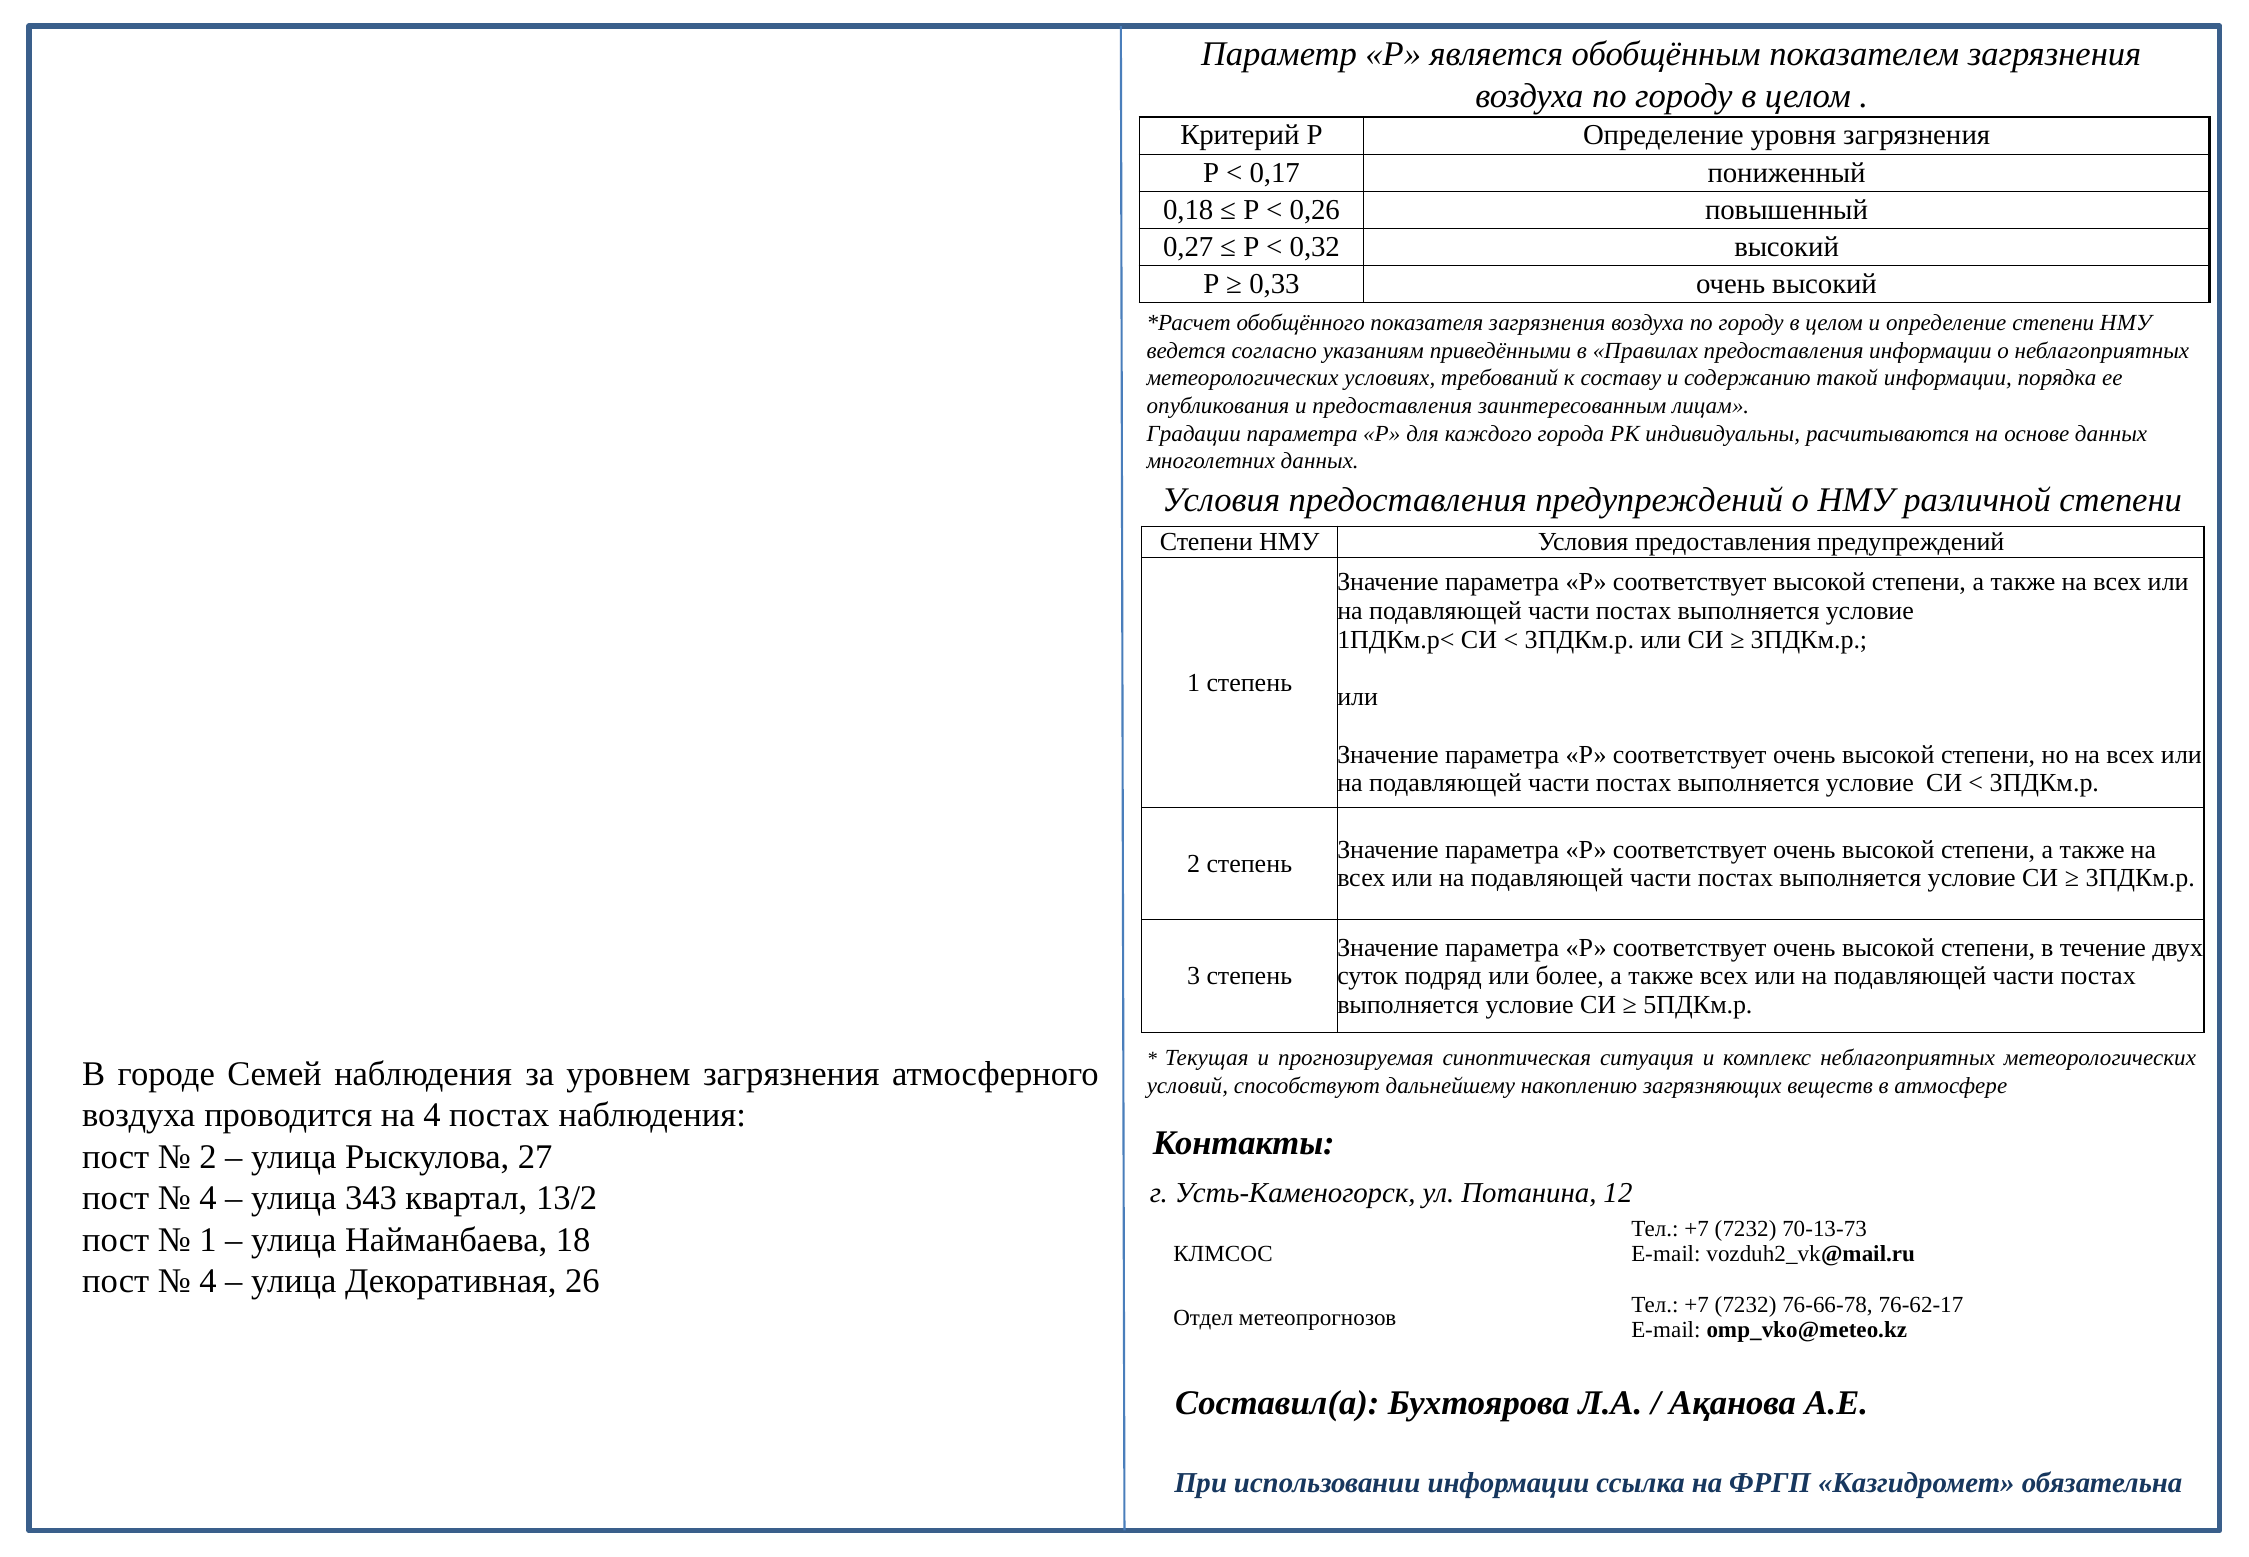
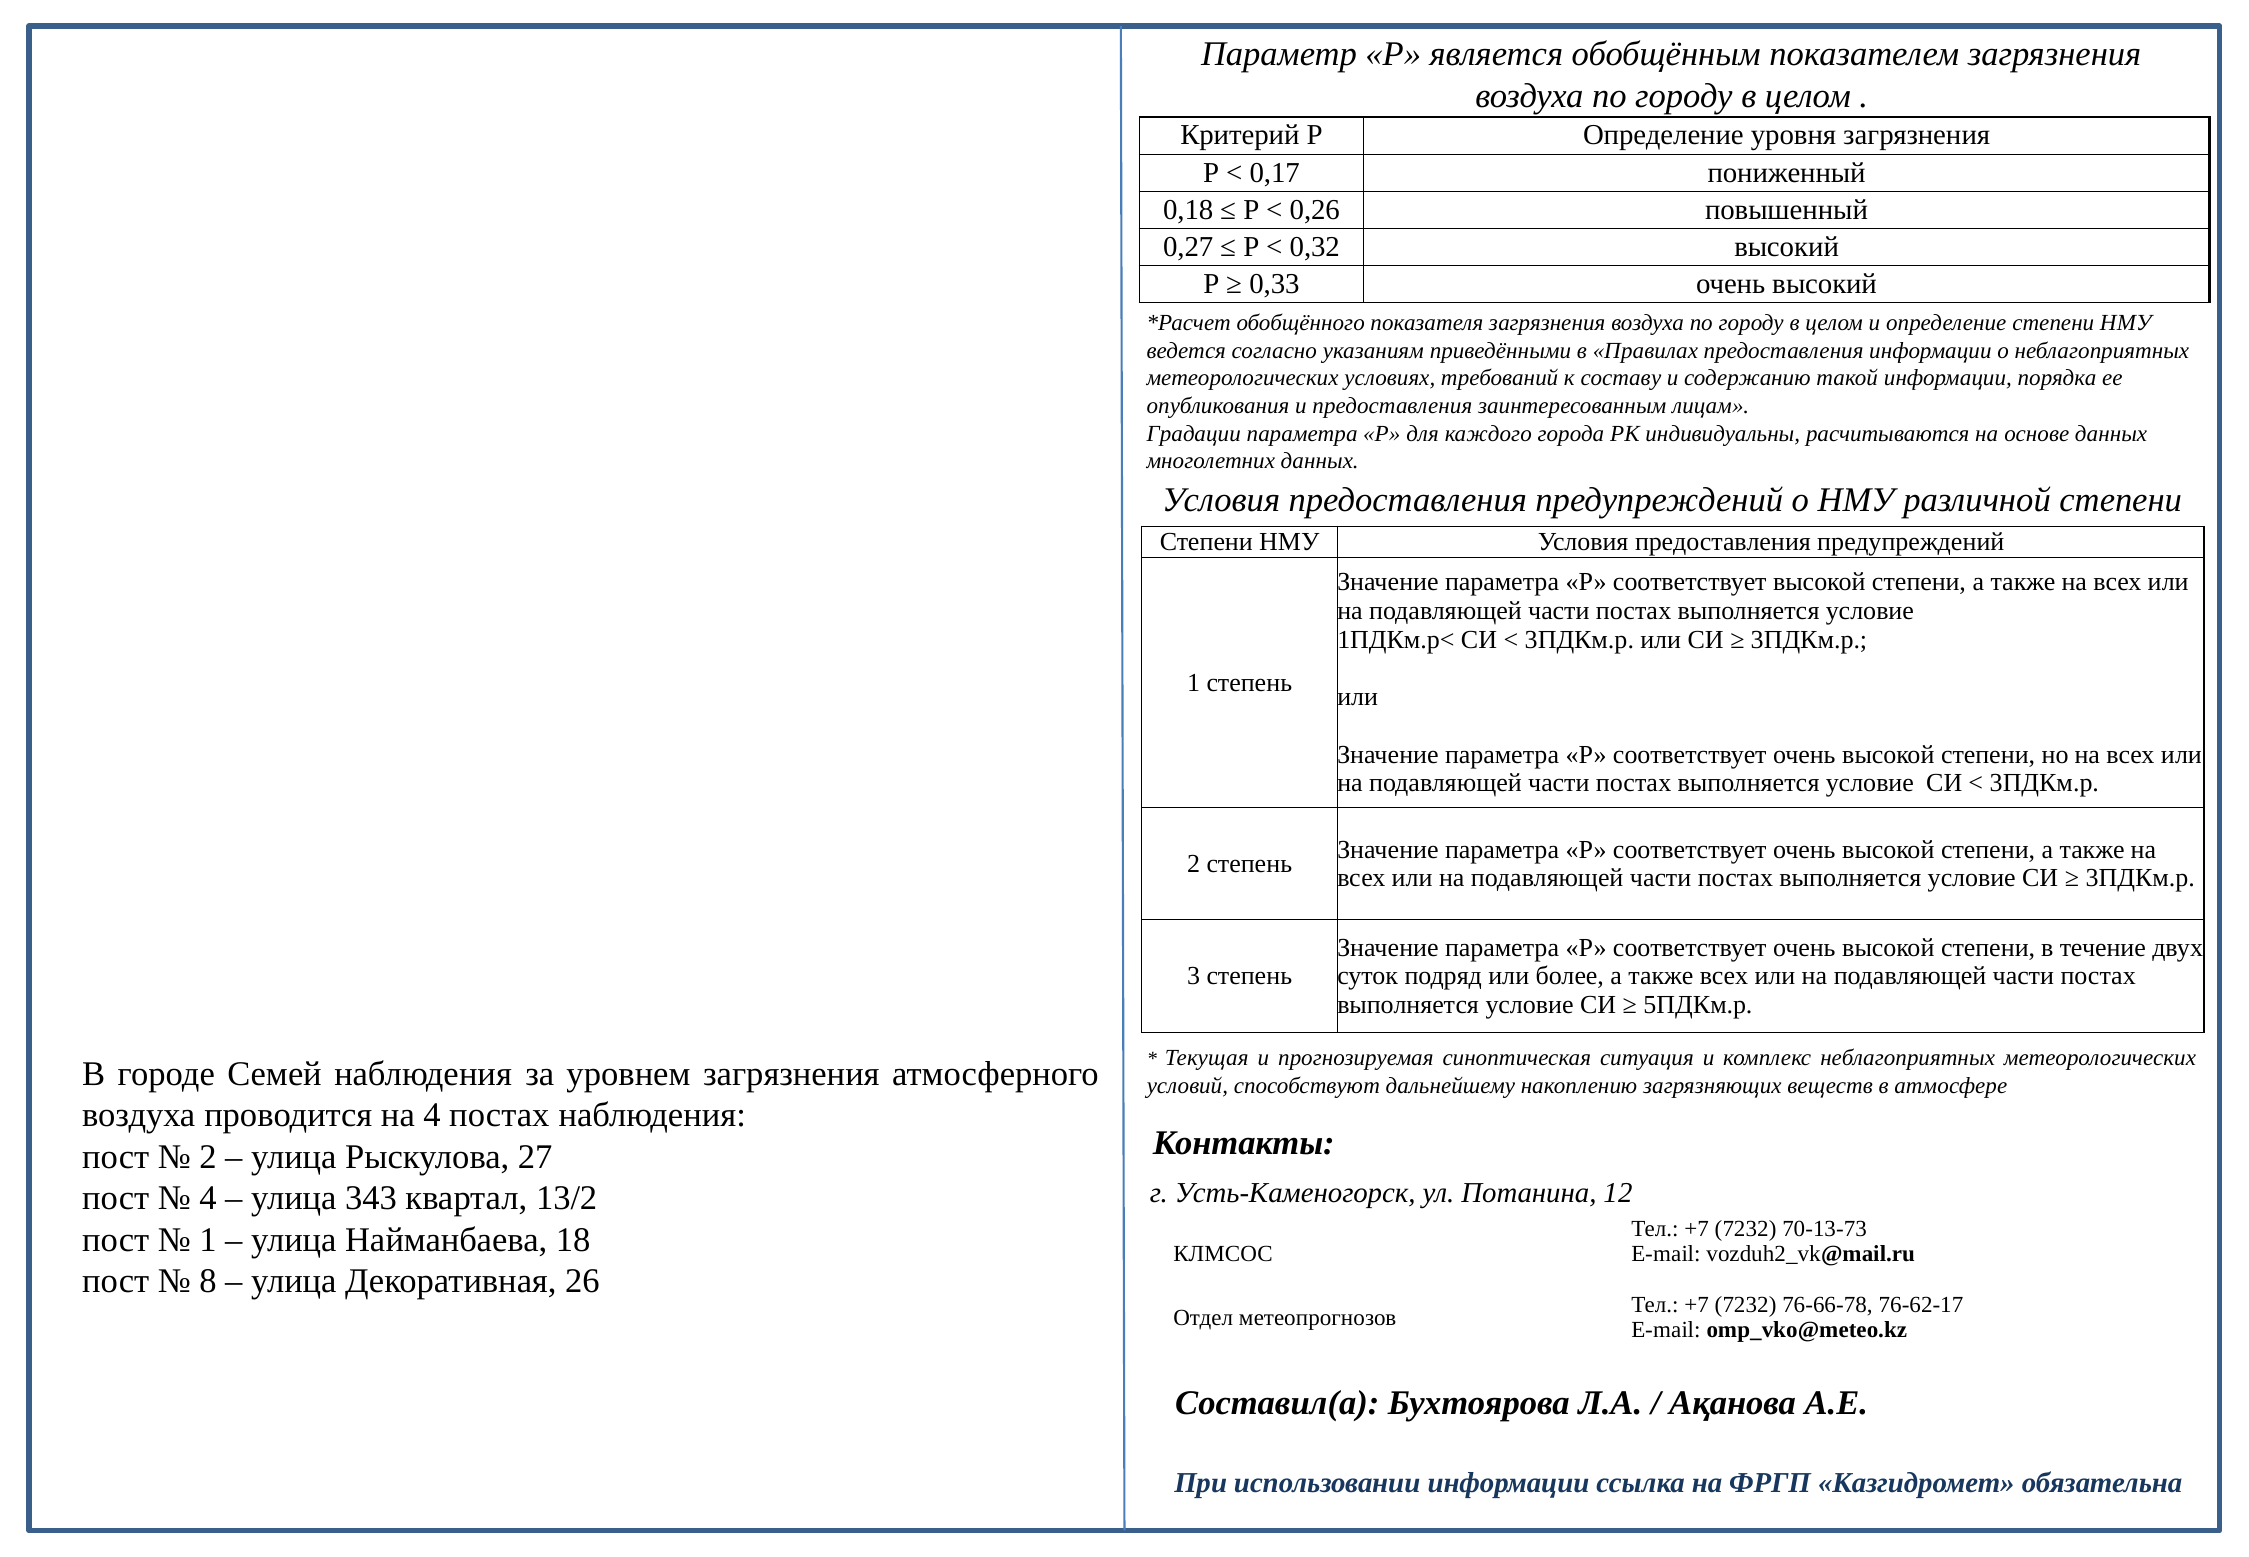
4 at (208, 1281): 4 -> 8
